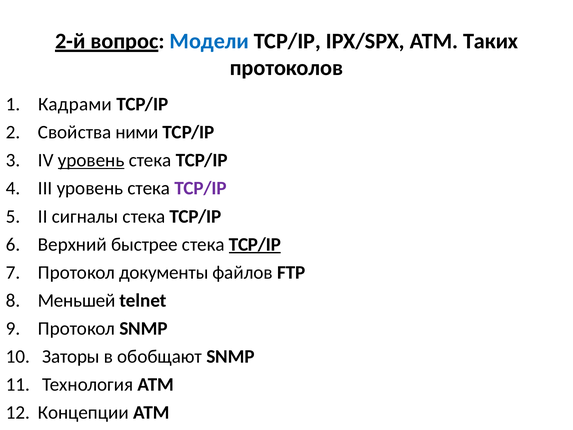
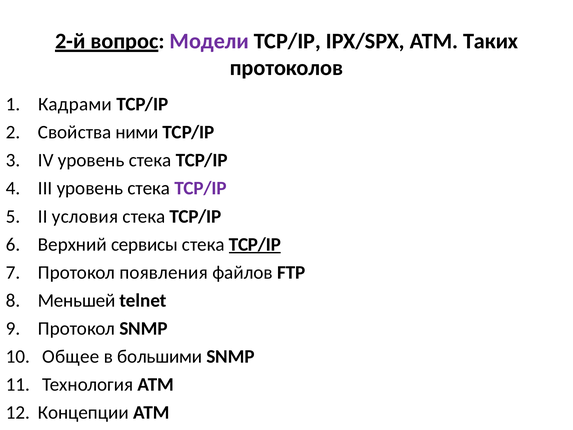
Модели colour: blue -> purple
уровень at (91, 160) underline: present -> none
сигналы: сигналы -> условия
быстрее: быстрее -> сервисы
документы: документы -> появления
Заторы: Заторы -> Общее
обобщают: обобщают -> большими
